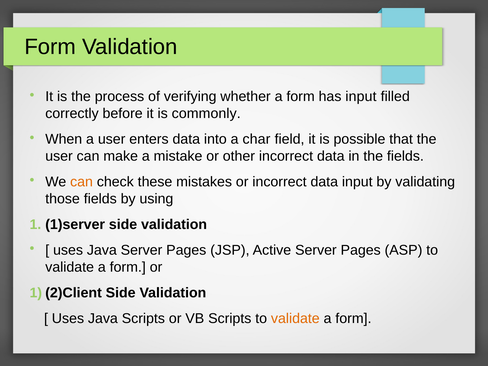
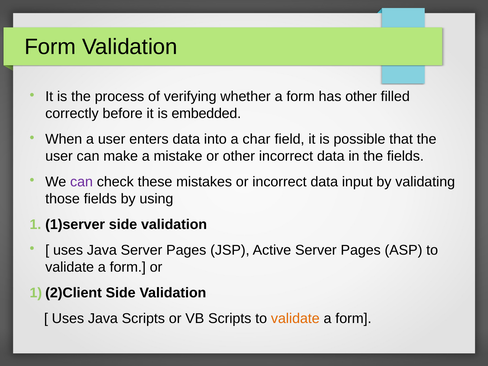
has input: input -> other
commonly: commonly -> embedded
can at (82, 182) colour: orange -> purple
